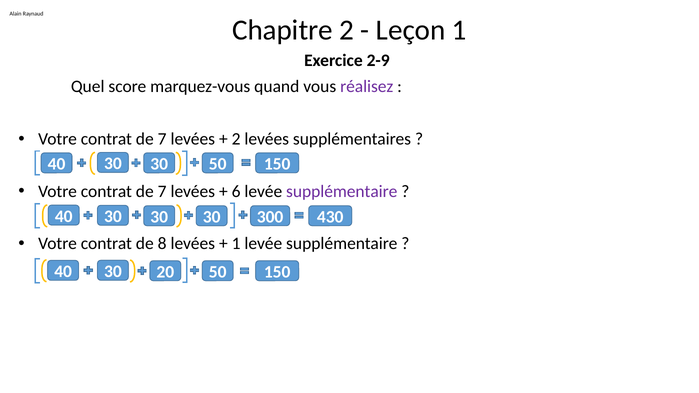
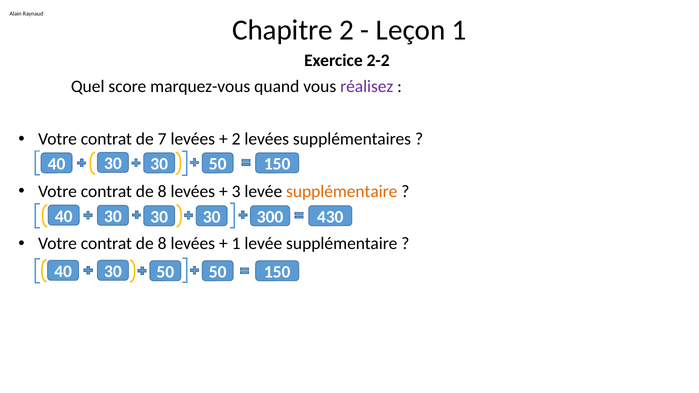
2-9: 2-9 -> 2-2
7 at (162, 191): 7 -> 8
6: 6 -> 3
supplémentaire at (342, 191) colour: purple -> orange
40 30 20: 20 -> 50
